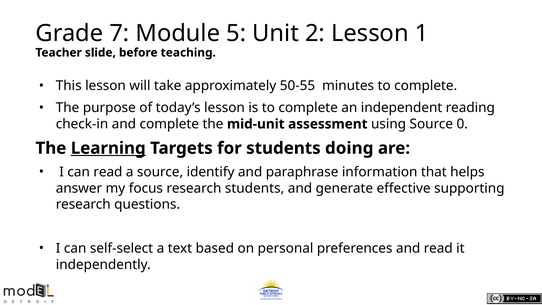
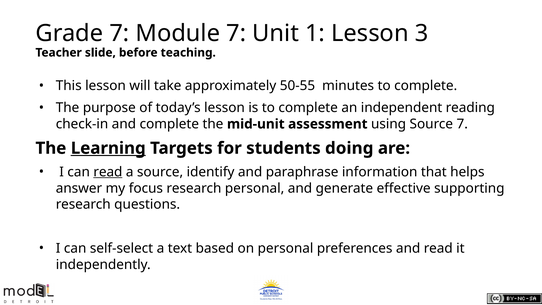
Module 5: 5 -> 7
2: 2 -> 1
1: 1 -> 3
Source 0: 0 -> 7
read at (108, 172) underline: none -> present
research students: students -> personal
